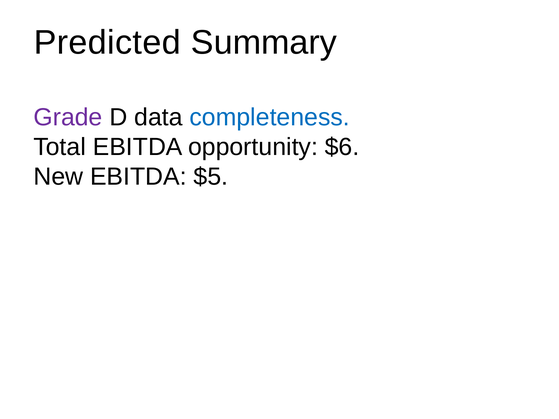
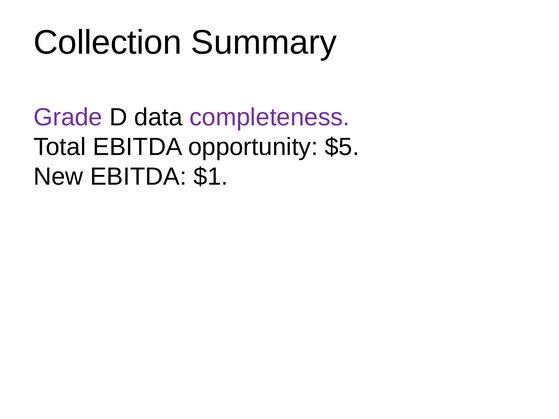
Predicted: Predicted -> Collection
completeness colour: blue -> purple
$6: $6 -> $5
$5: $5 -> $1
